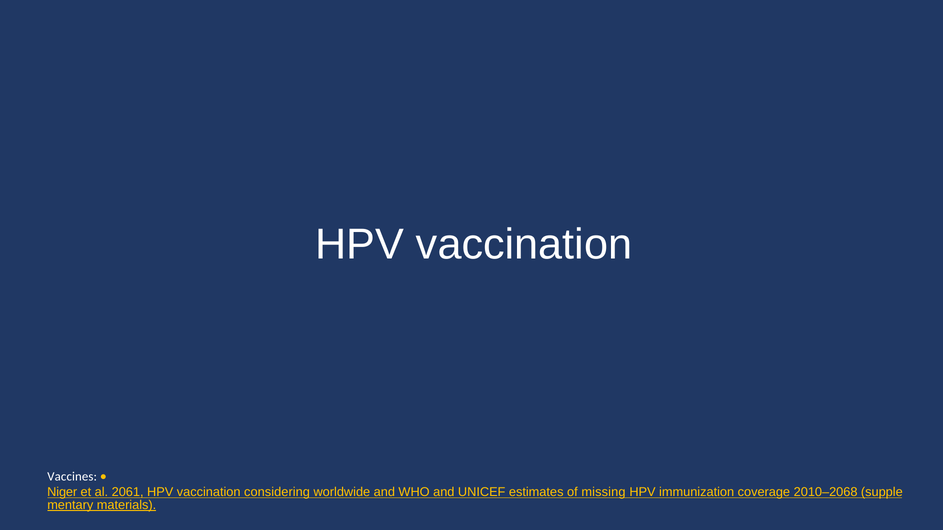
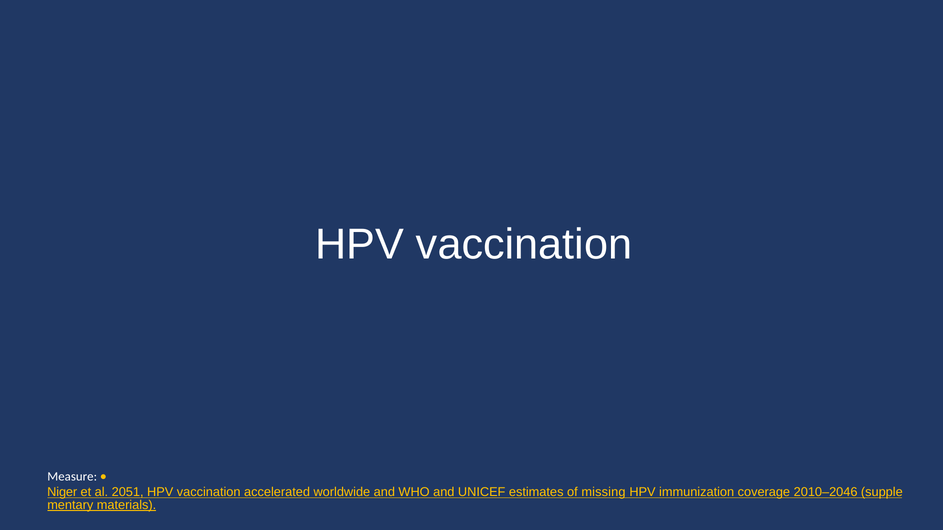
Vaccines: Vaccines -> Measure
2061: 2061 -> 2051
considering: considering -> accelerated
2010–2068: 2010–2068 -> 2010–2046
